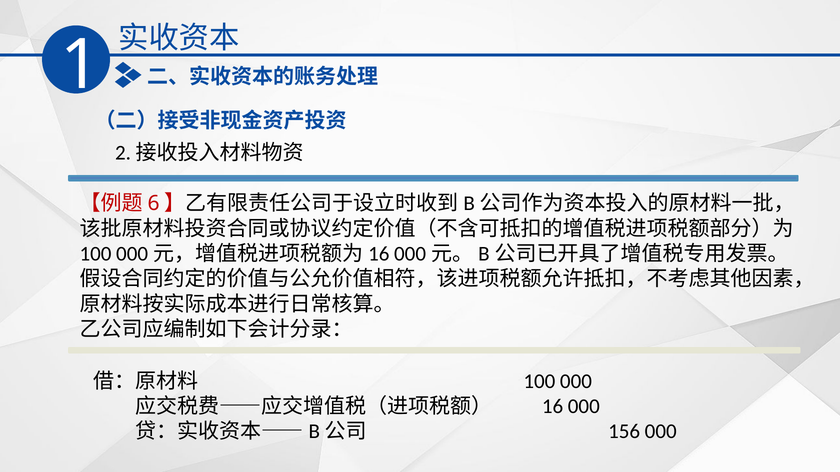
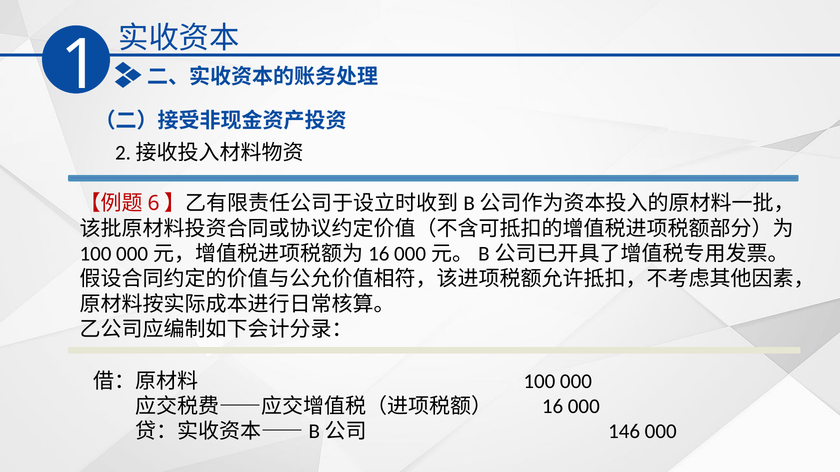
156: 156 -> 146
